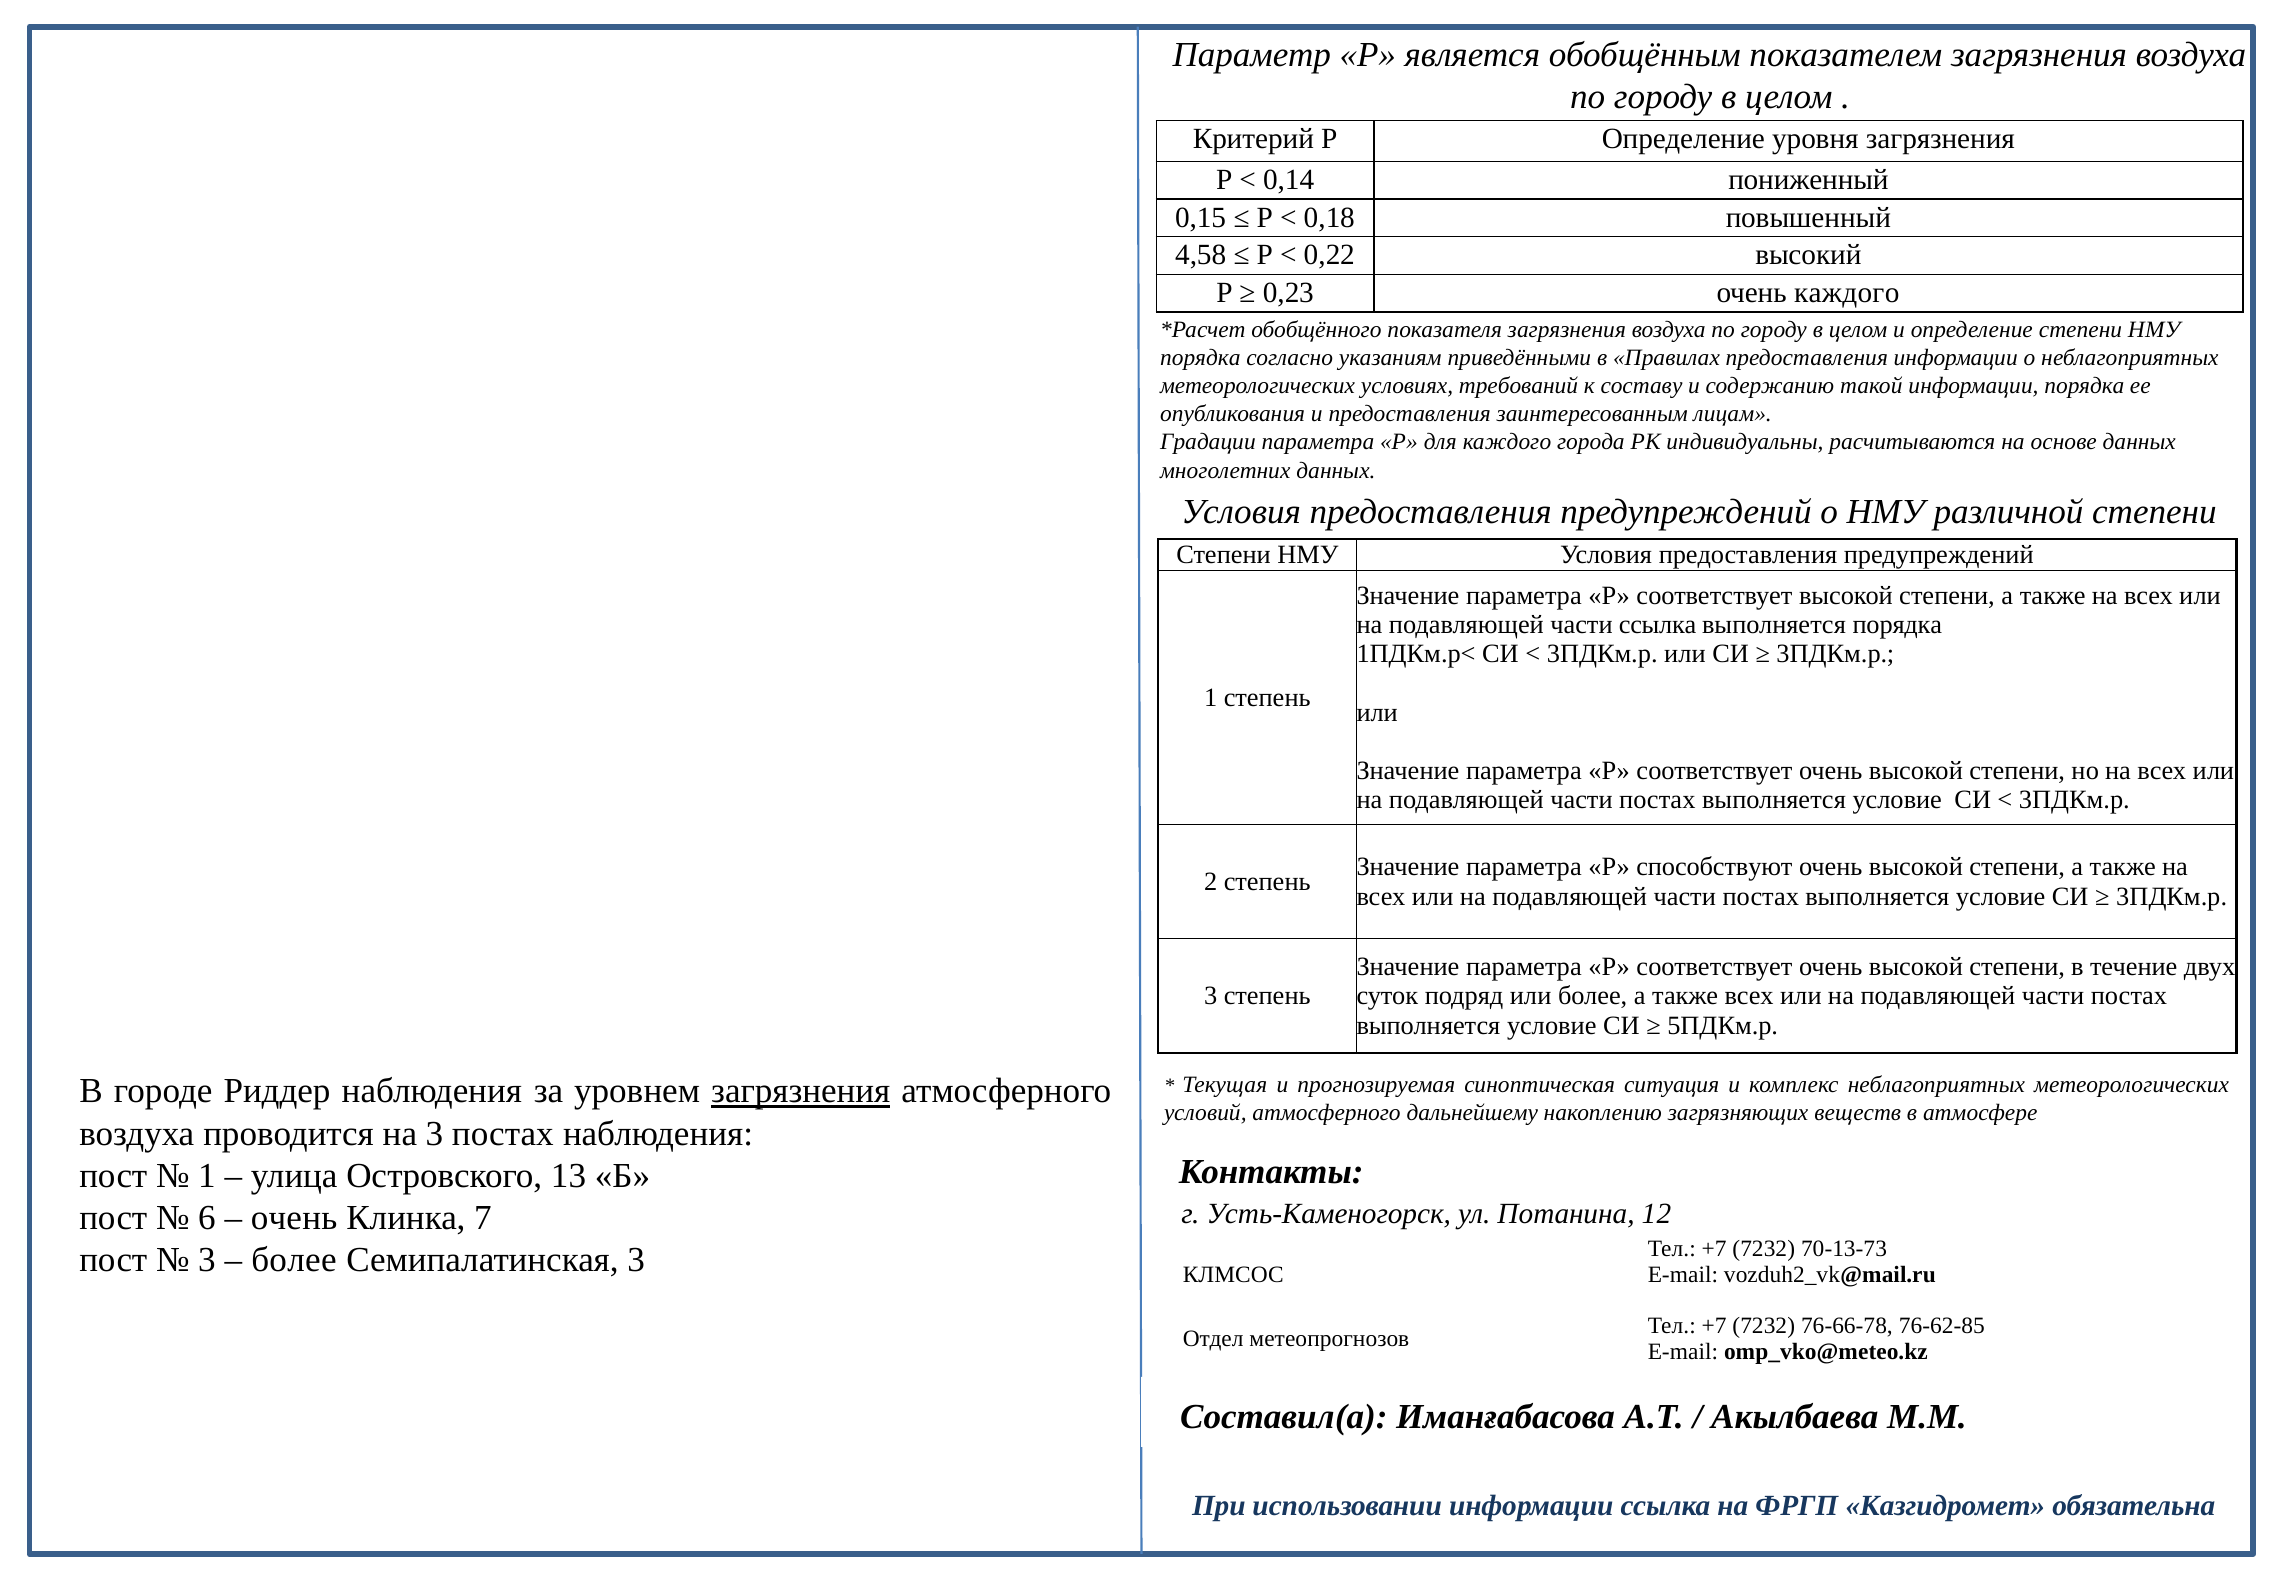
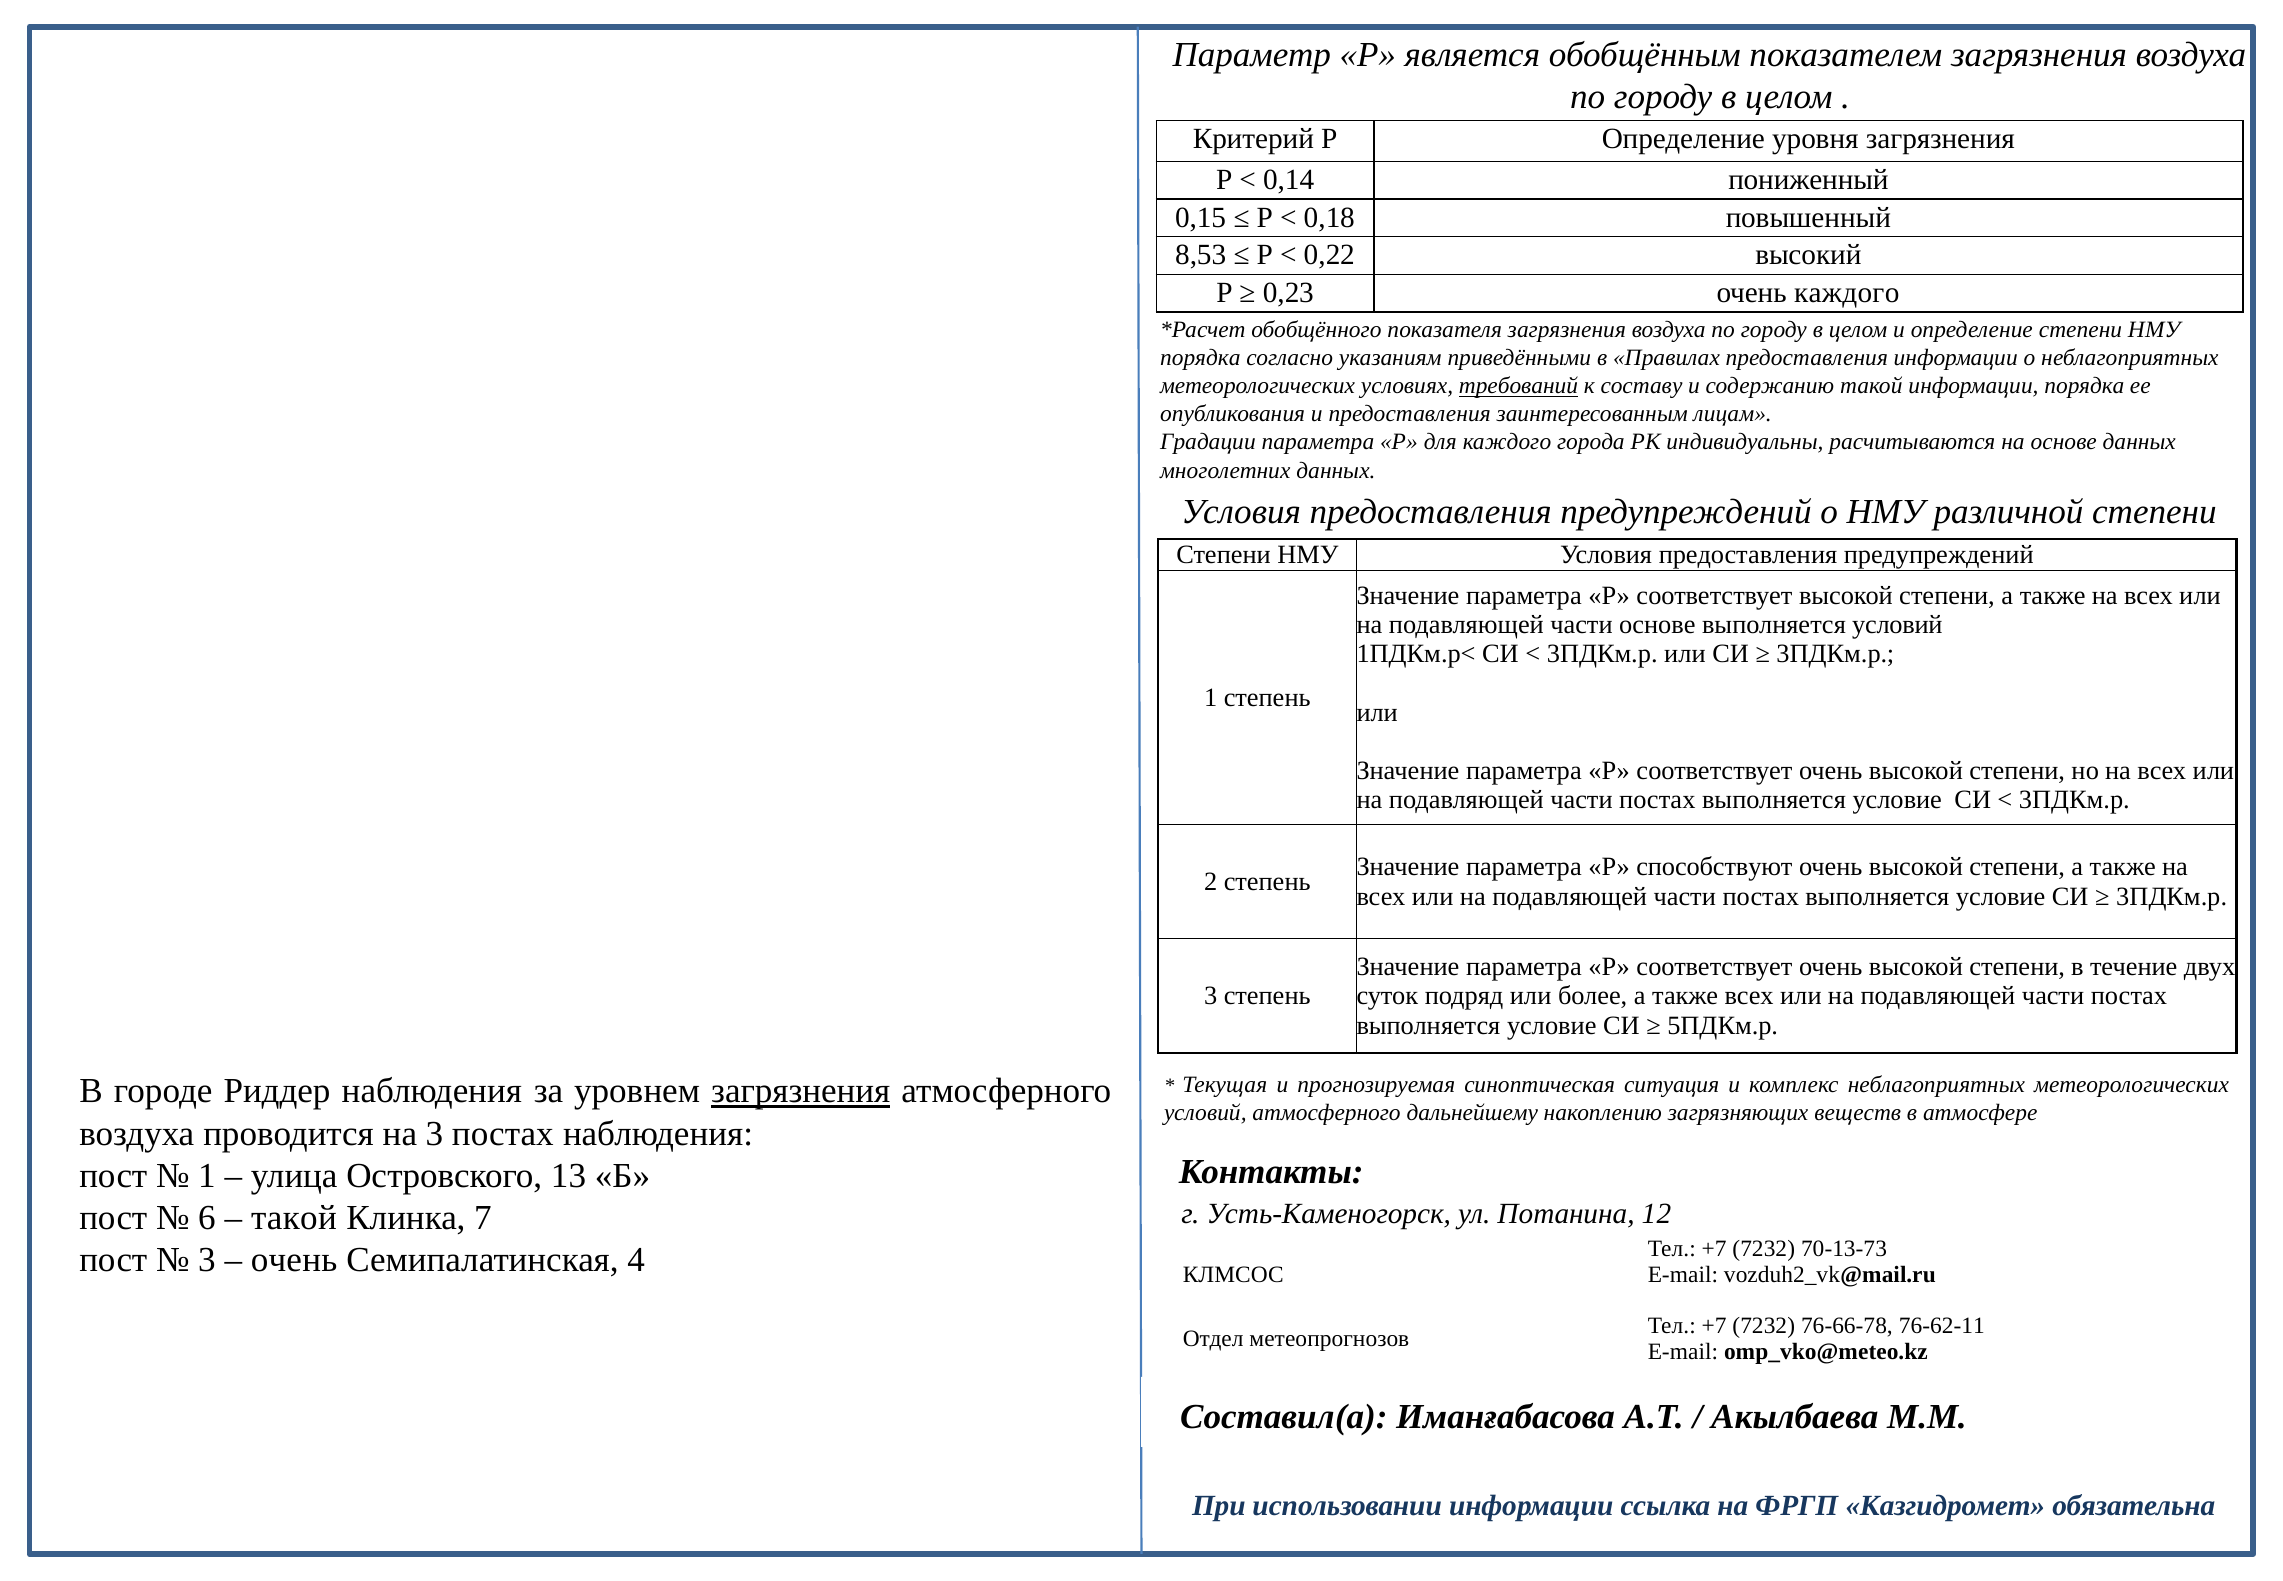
4,58: 4,58 -> 8,53
требований underline: none -> present
части ссылка: ссылка -> основе
выполняется порядка: порядка -> условий
очень at (294, 1217): очень -> такой
более at (294, 1260): более -> очень
Семипалатинская 3: 3 -> 4
76-62-85: 76-62-85 -> 76-62-11
